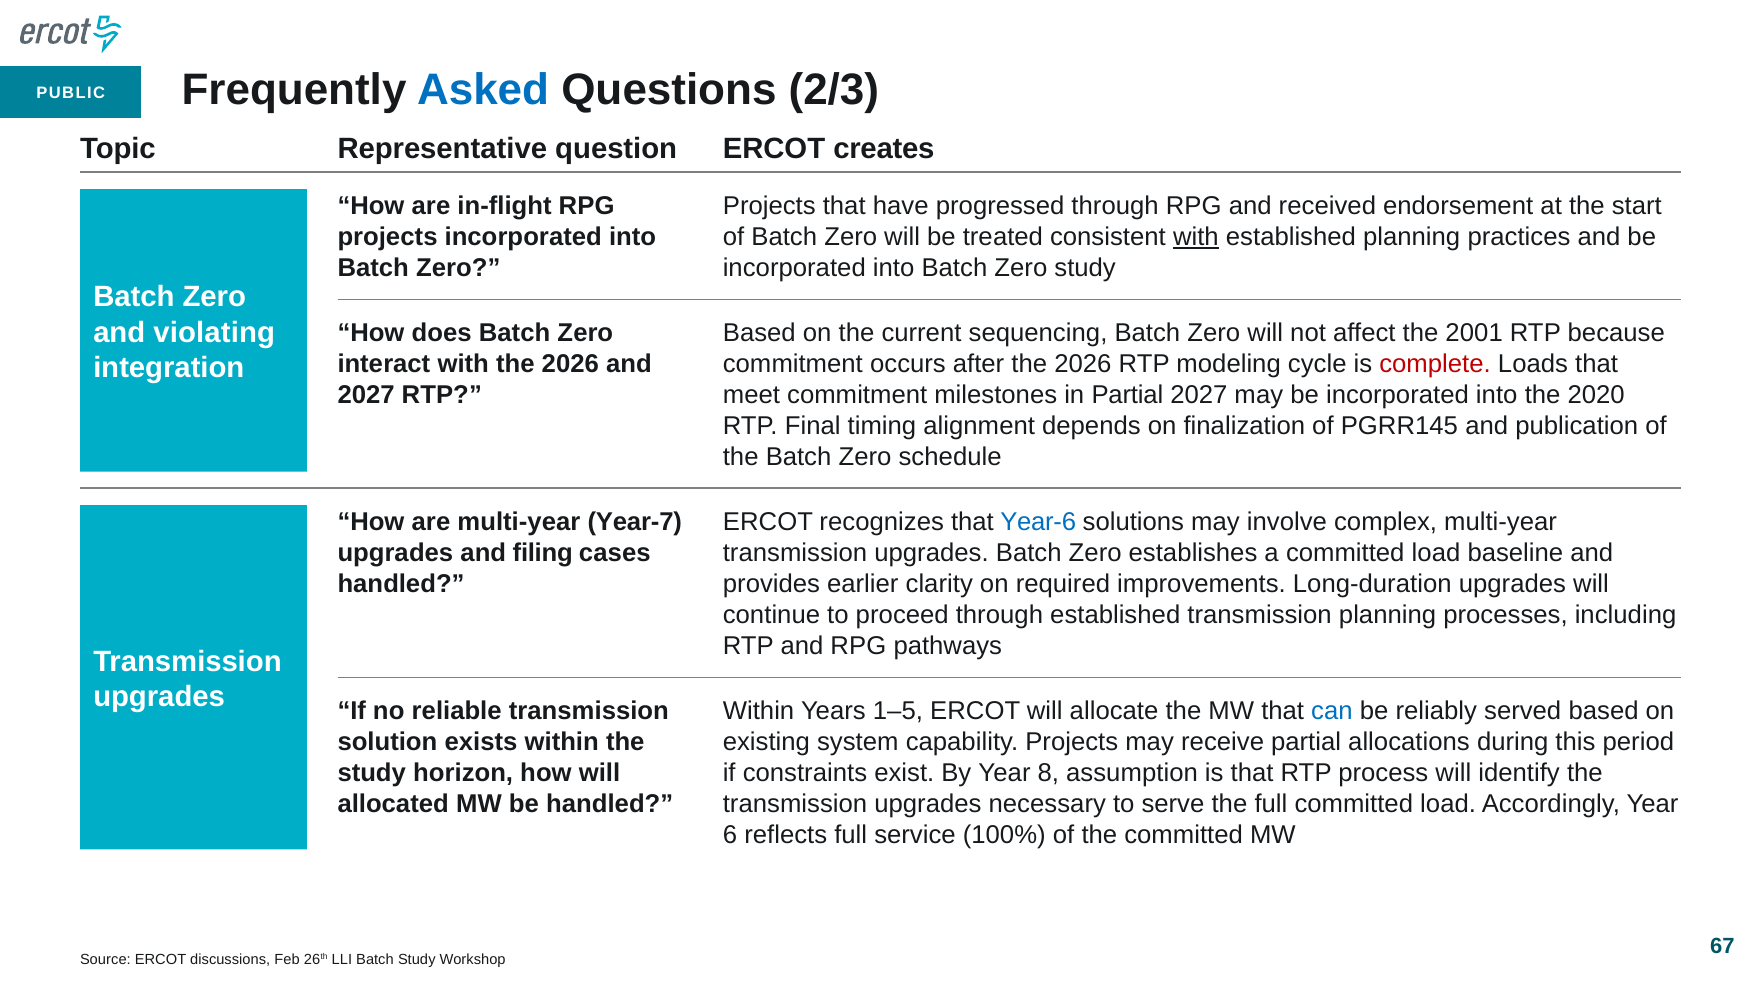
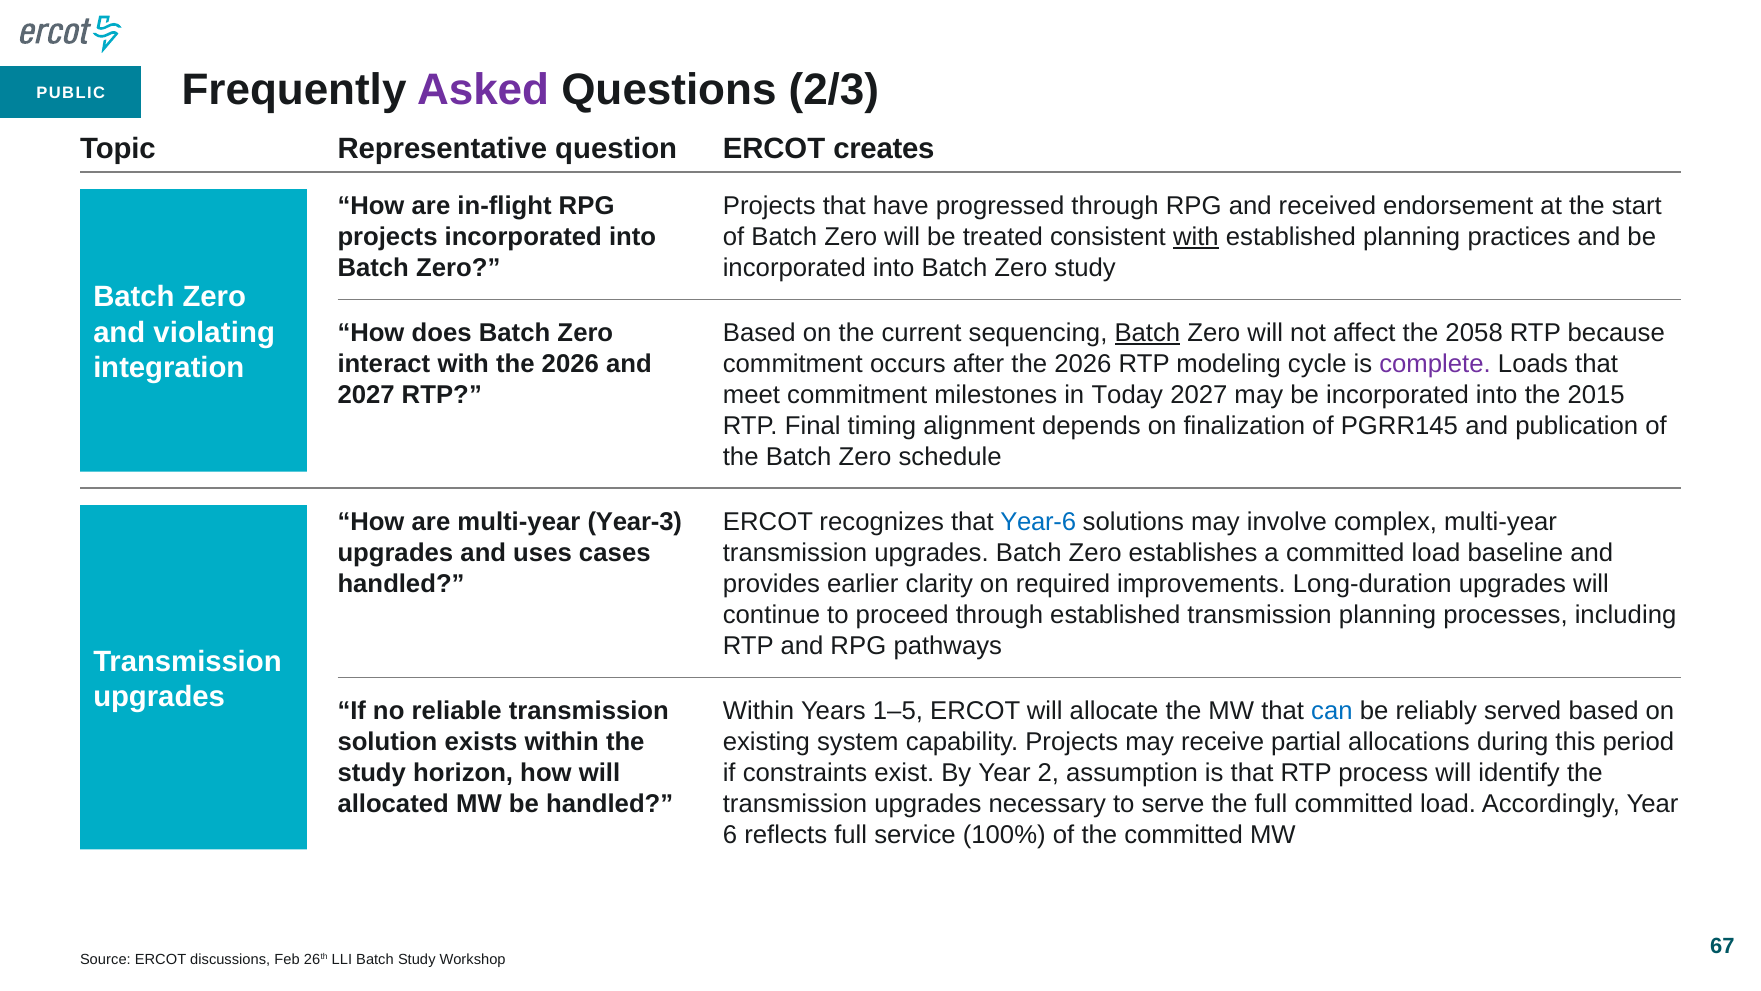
Asked colour: blue -> purple
Batch at (1147, 333) underline: none -> present
2001: 2001 -> 2058
complete colour: red -> purple
in Partial: Partial -> Today
2020: 2020 -> 2015
Year-7: Year-7 -> Year-3
filing: filing -> uses
8: 8 -> 2
